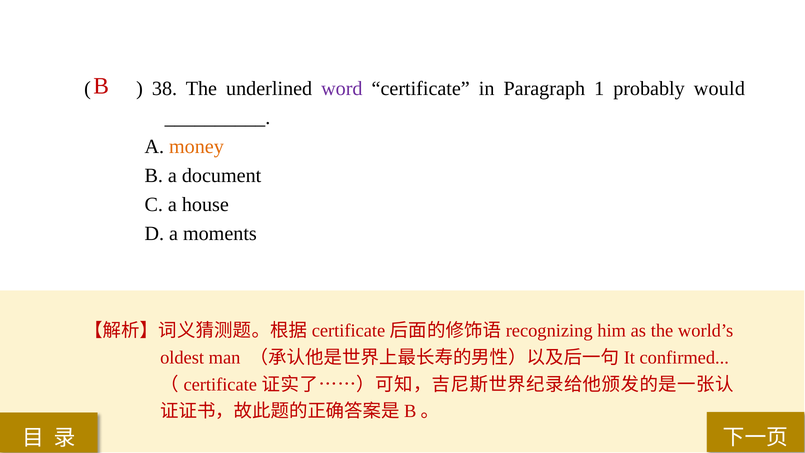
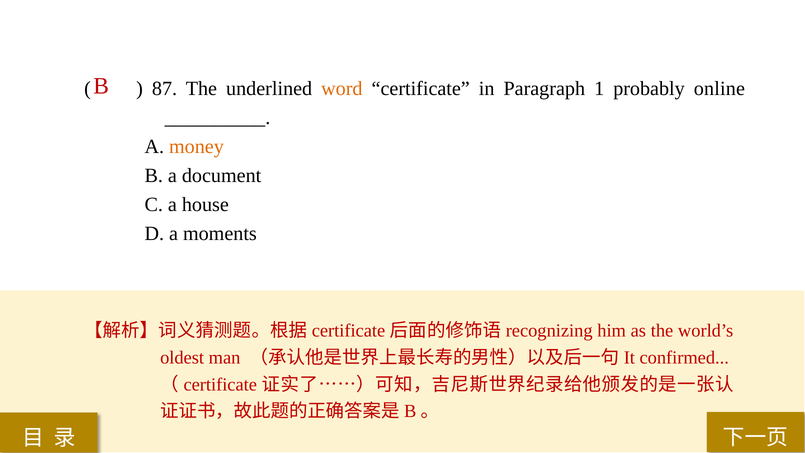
38: 38 -> 87
word colour: purple -> orange
would: would -> online
